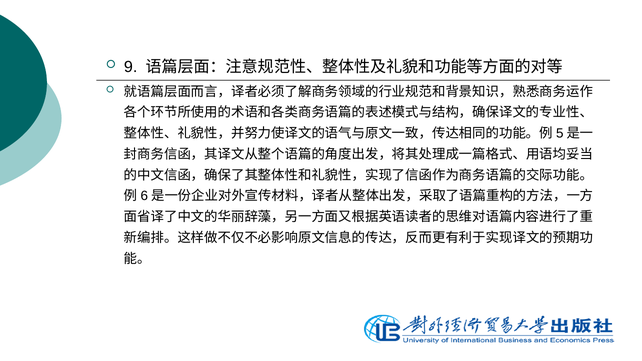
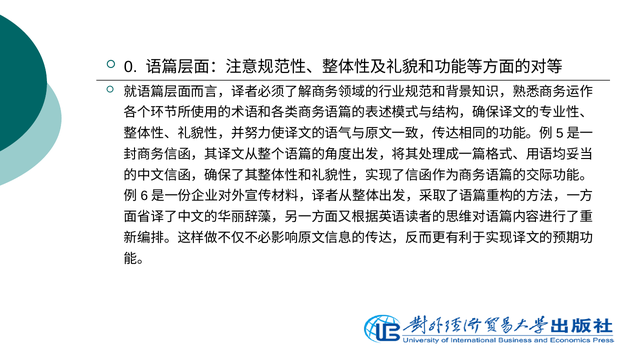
9: 9 -> 0
